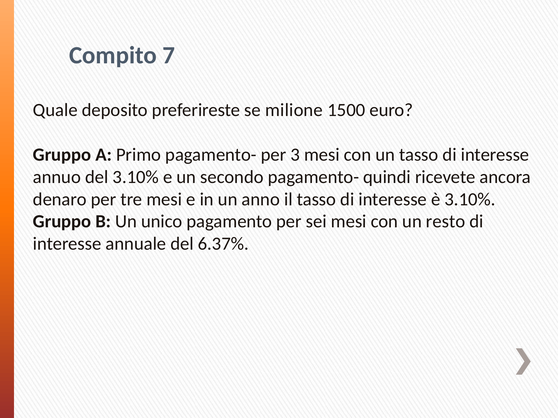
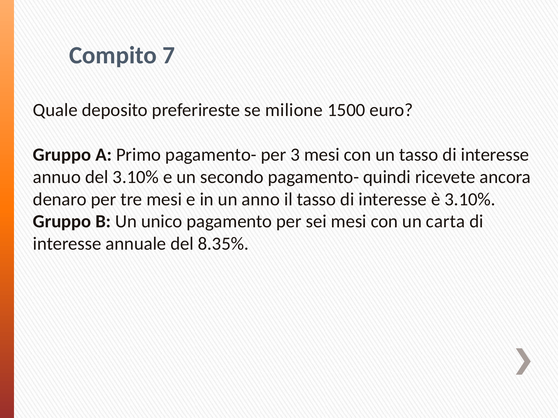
resto: resto -> carta
6.37%: 6.37% -> 8.35%
